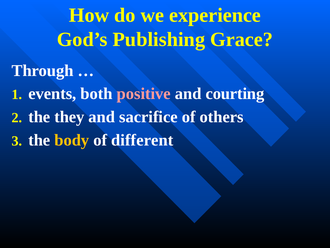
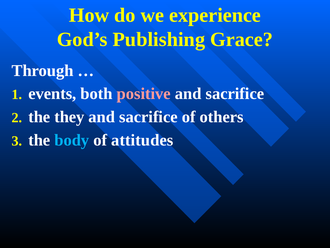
courting at (235, 94): courting -> sacrifice
body colour: yellow -> light blue
different: different -> attitudes
